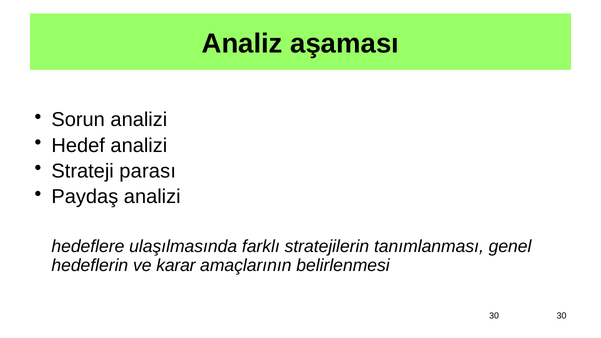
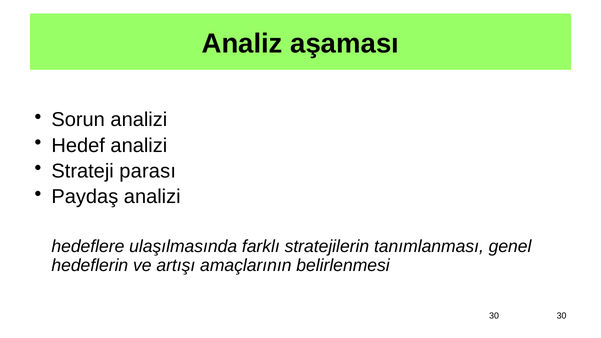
karar: karar -> artışı
